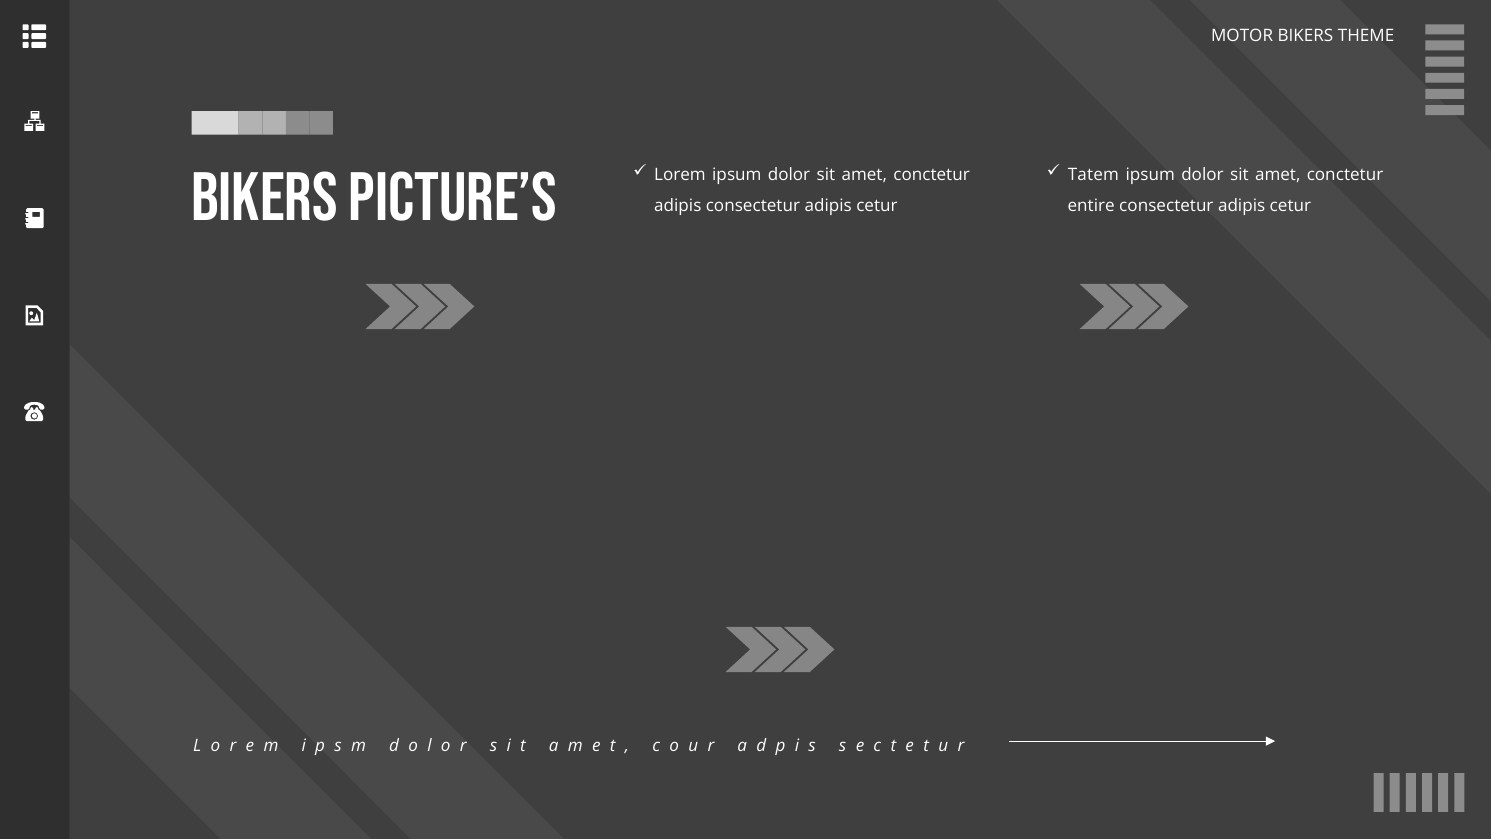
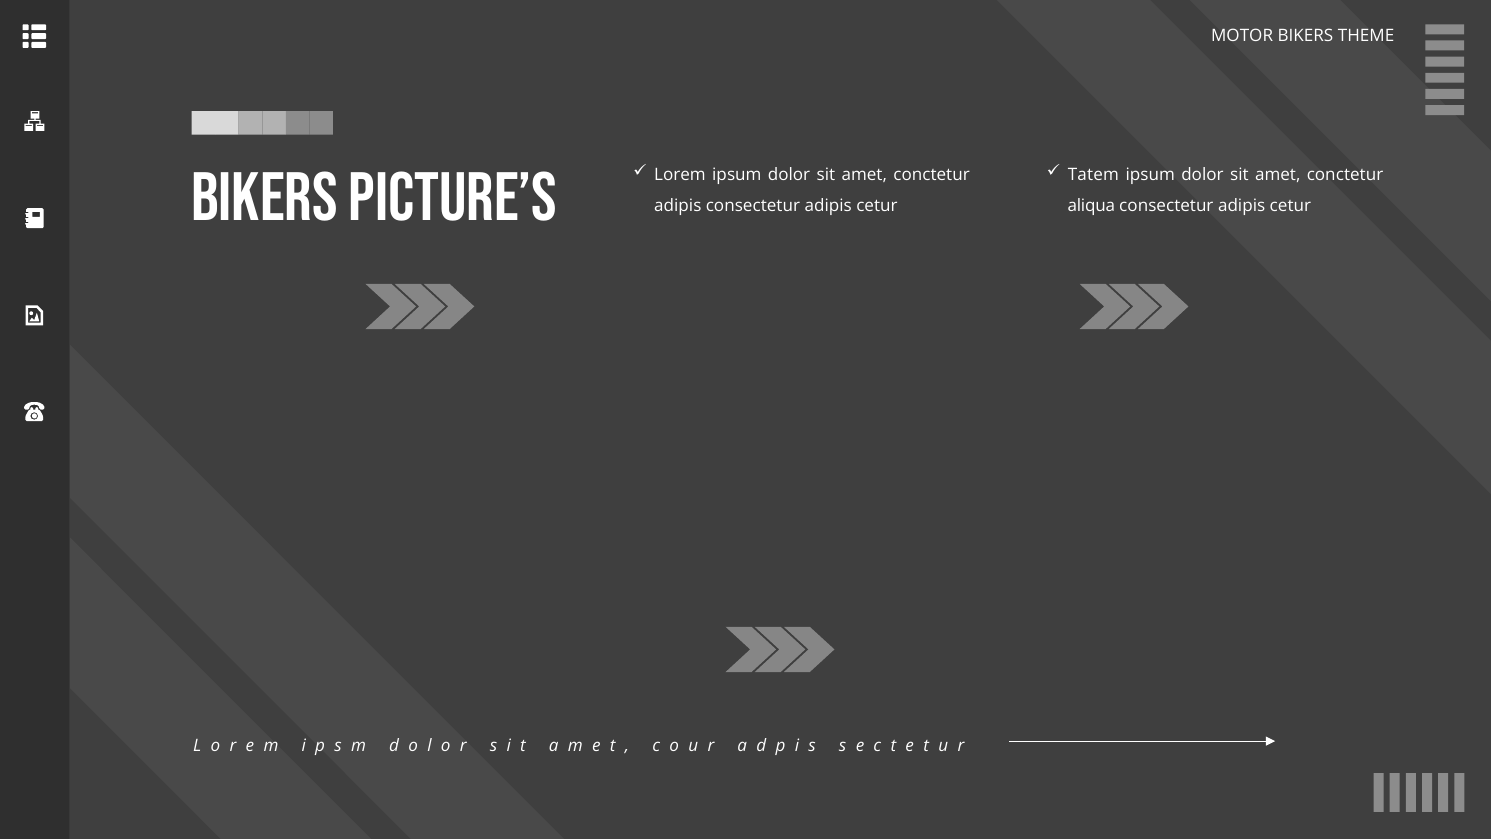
entire: entire -> aliqua
